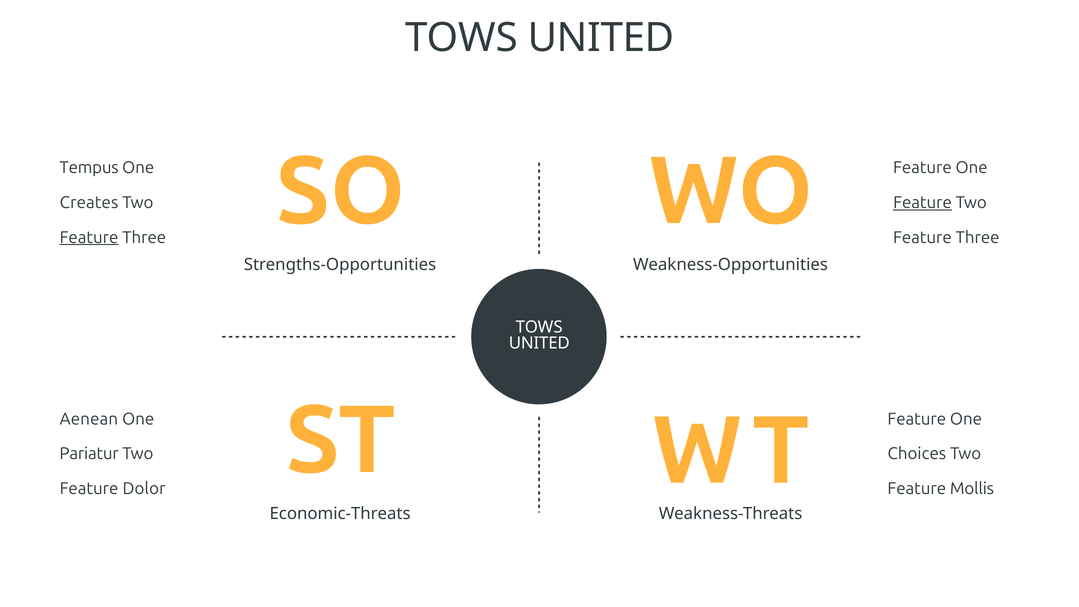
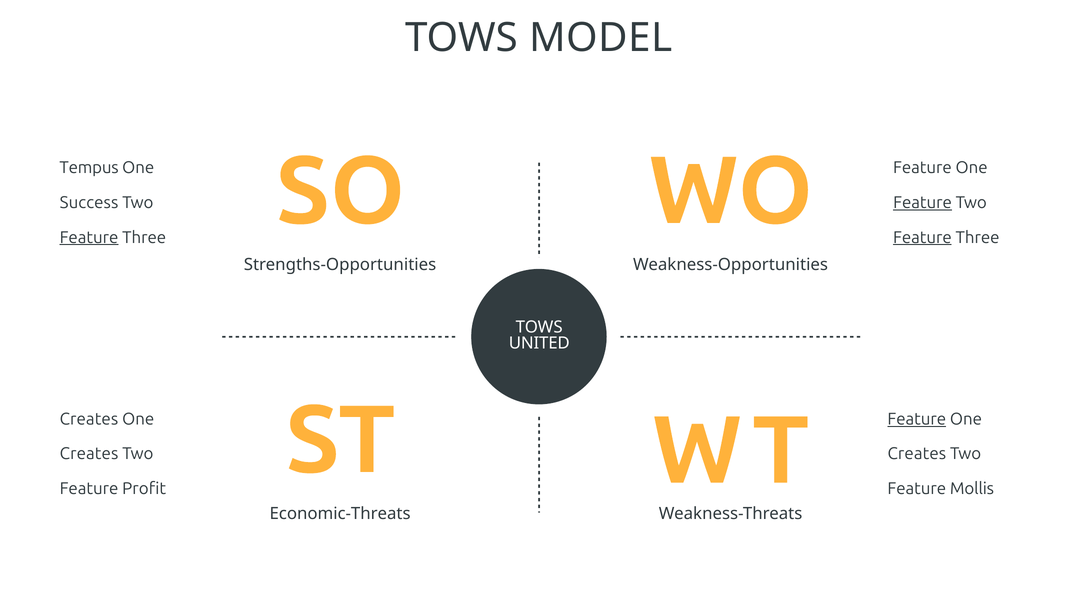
UNITED at (601, 38): UNITED -> MODEL
Creates: Creates -> Success
Feature at (922, 237) underline: none -> present
Aenean at (89, 419): Aenean -> Creates
Feature at (917, 419) underline: none -> present
Pariatur at (89, 454): Pariatur -> Creates
Choices at (917, 454): Choices -> Creates
Dolor: Dolor -> Profit
